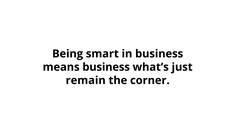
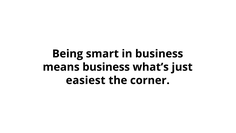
remain: remain -> easiest
